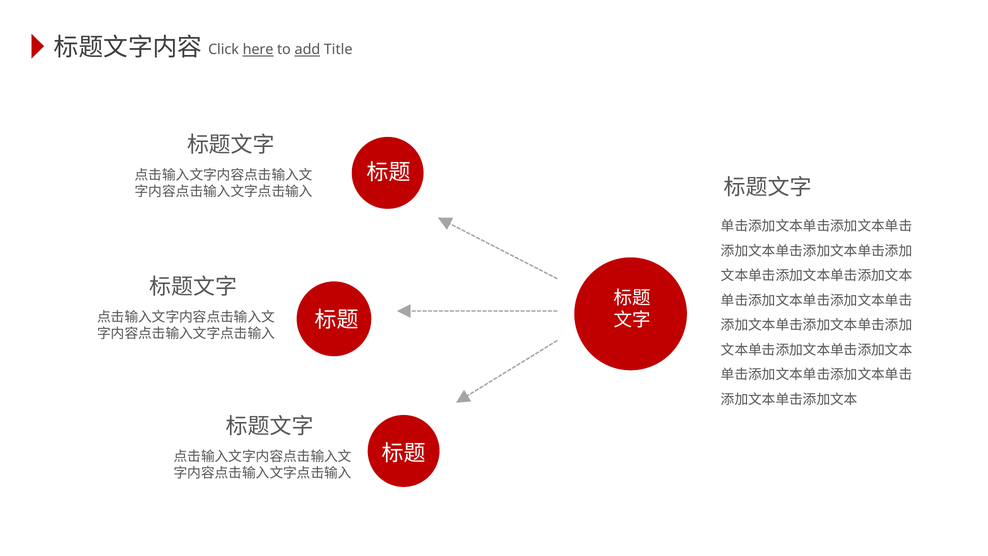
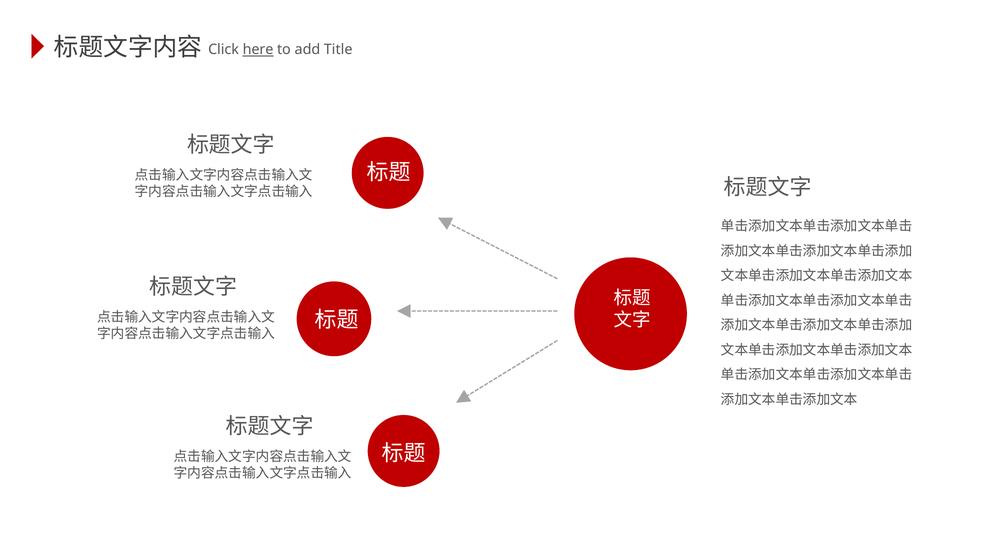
add underline: present -> none
